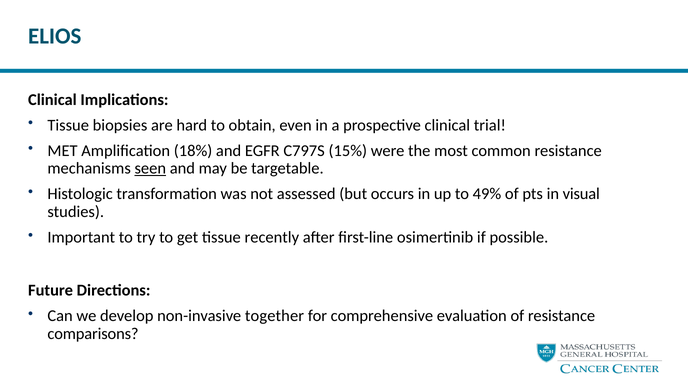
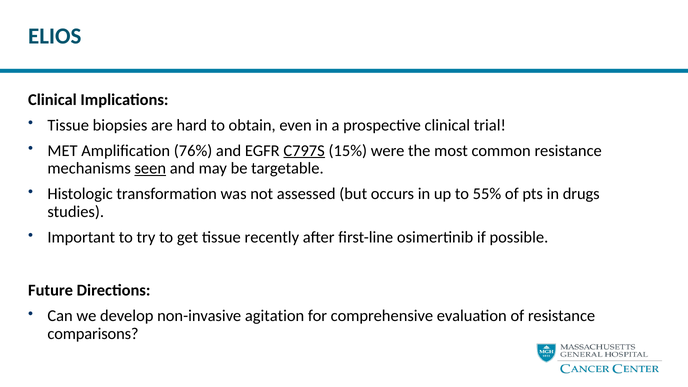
18%: 18% -> 76%
C797S underline: none -> present
49%: 49% -> 55%
visual: visual -> drugs
together: together -> agitation
